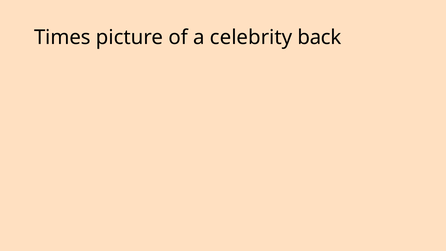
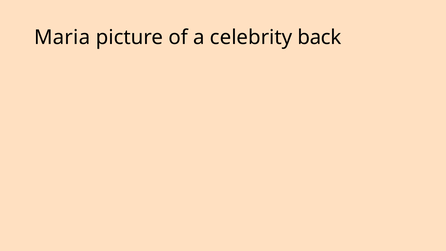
Times: Times -> Maria
